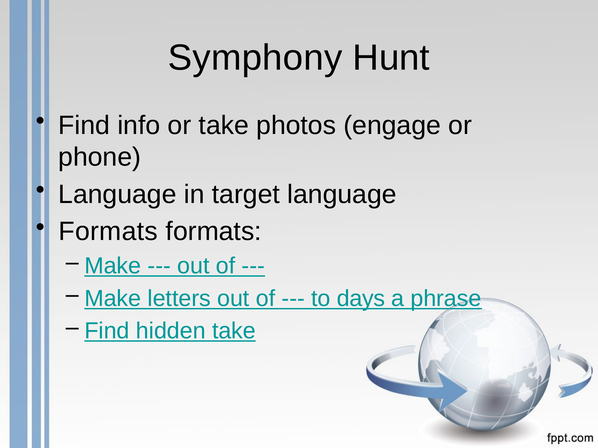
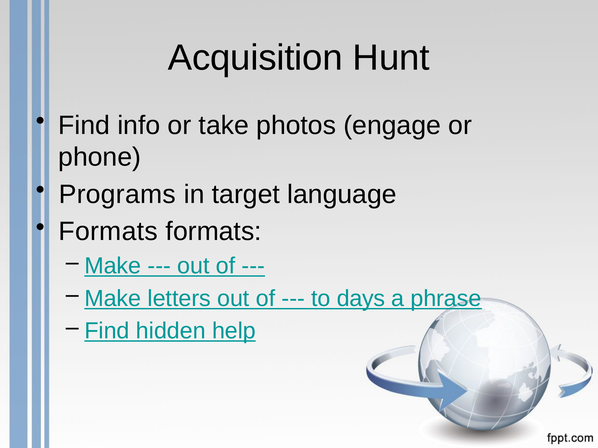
Symphony: Symphony -> Acquisition
Language at (117, 195): Language -> Programs
hidden take: take -> help
